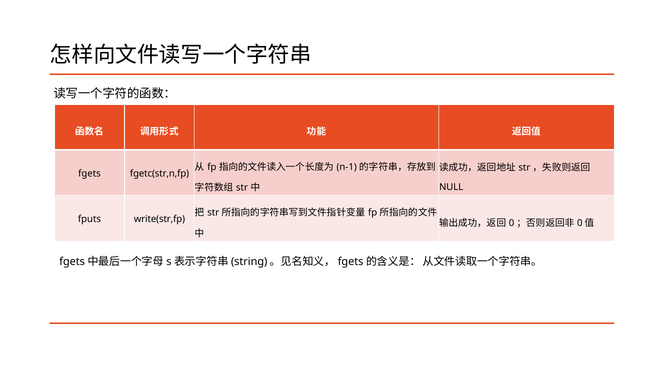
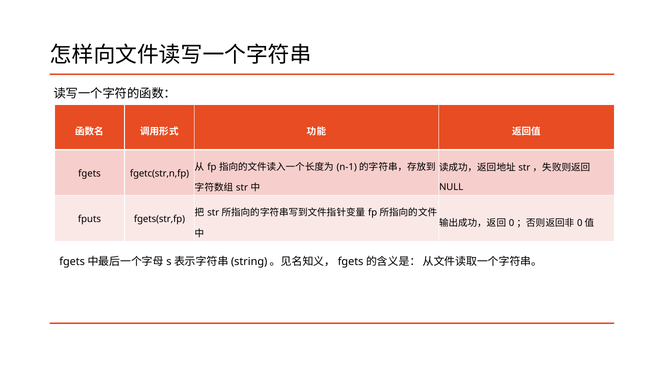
write(str,fp: write(str,fp -> fgets(str,fp
